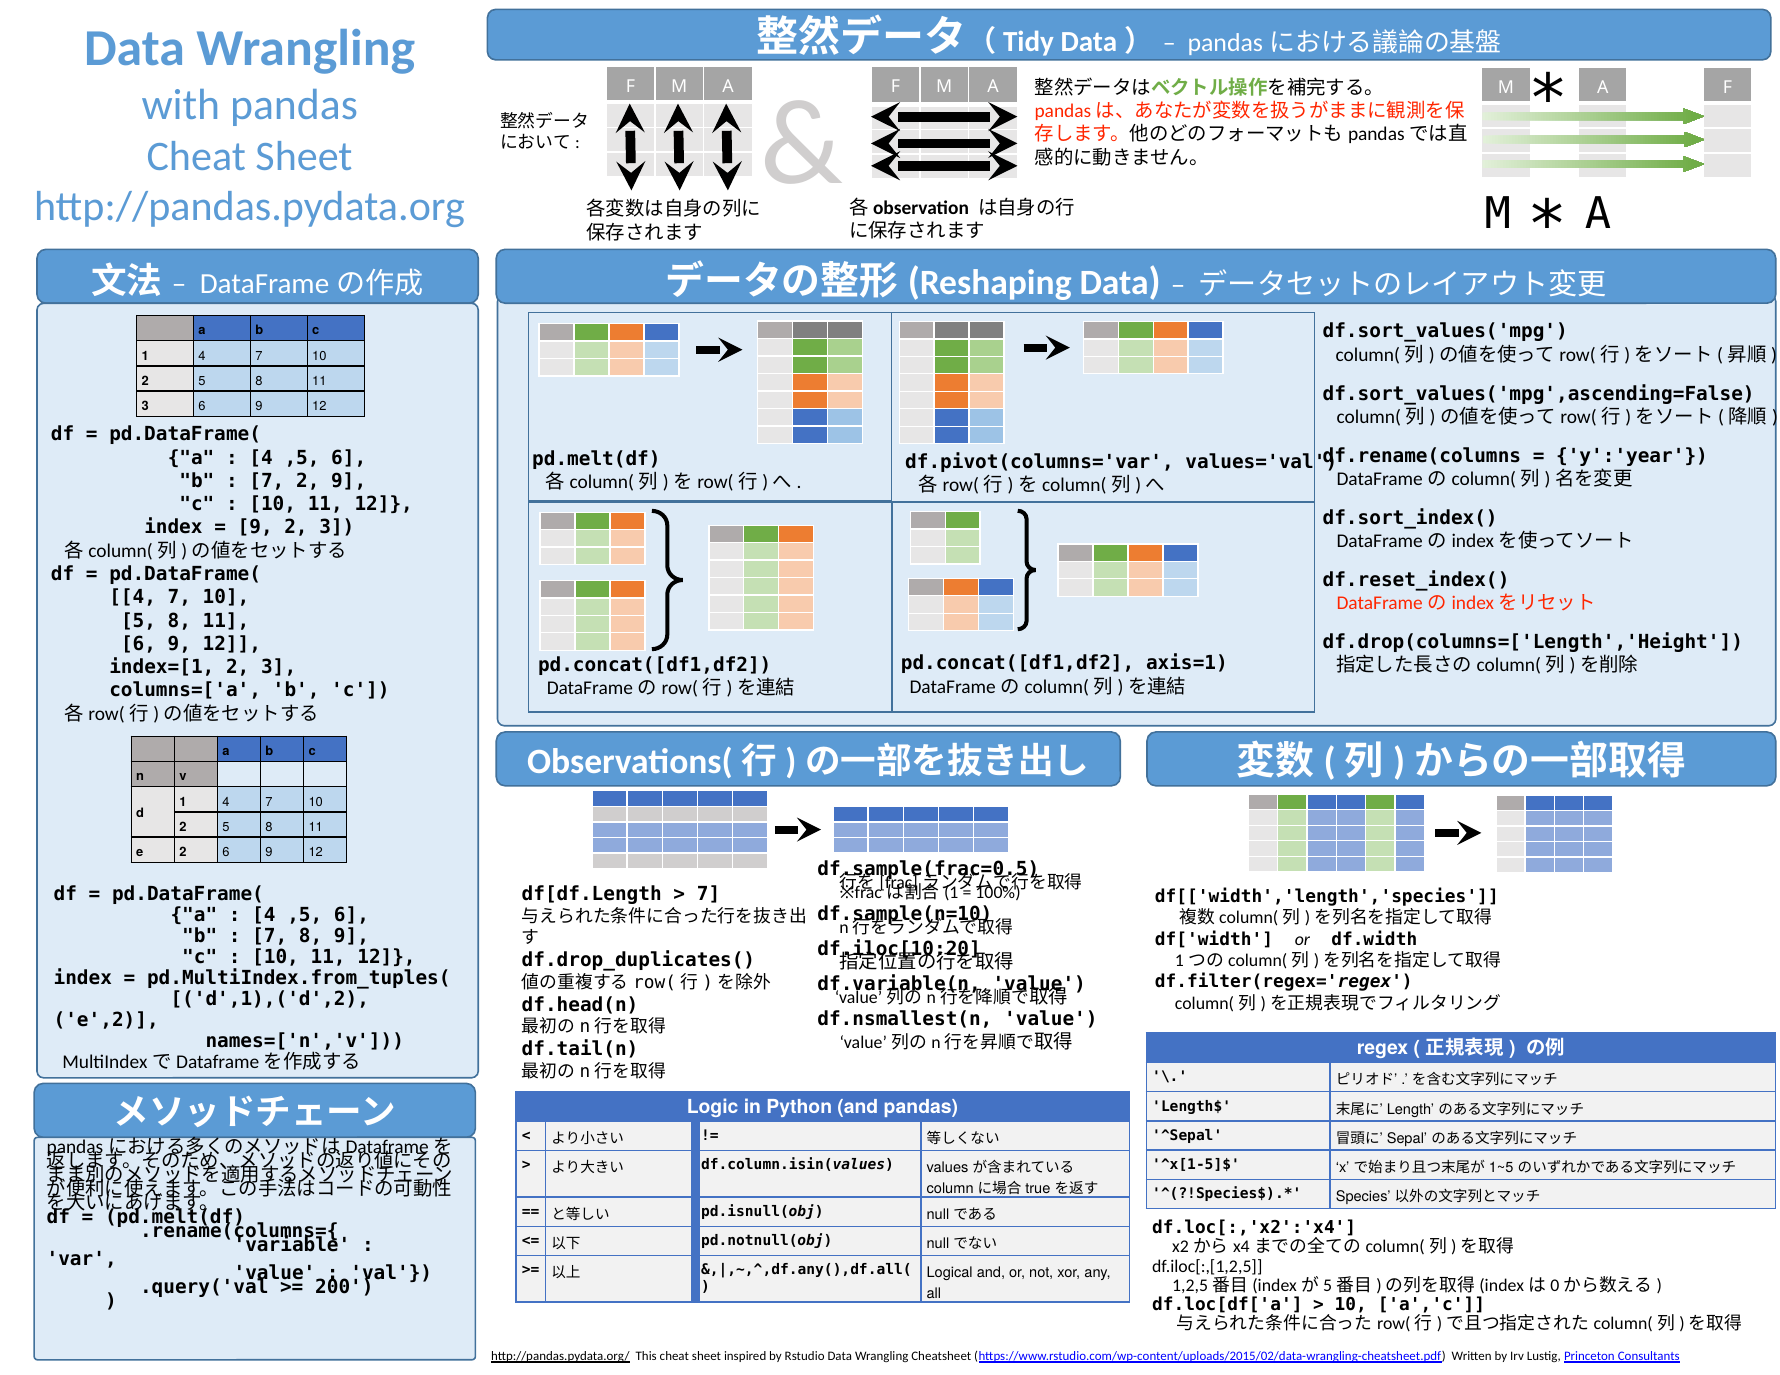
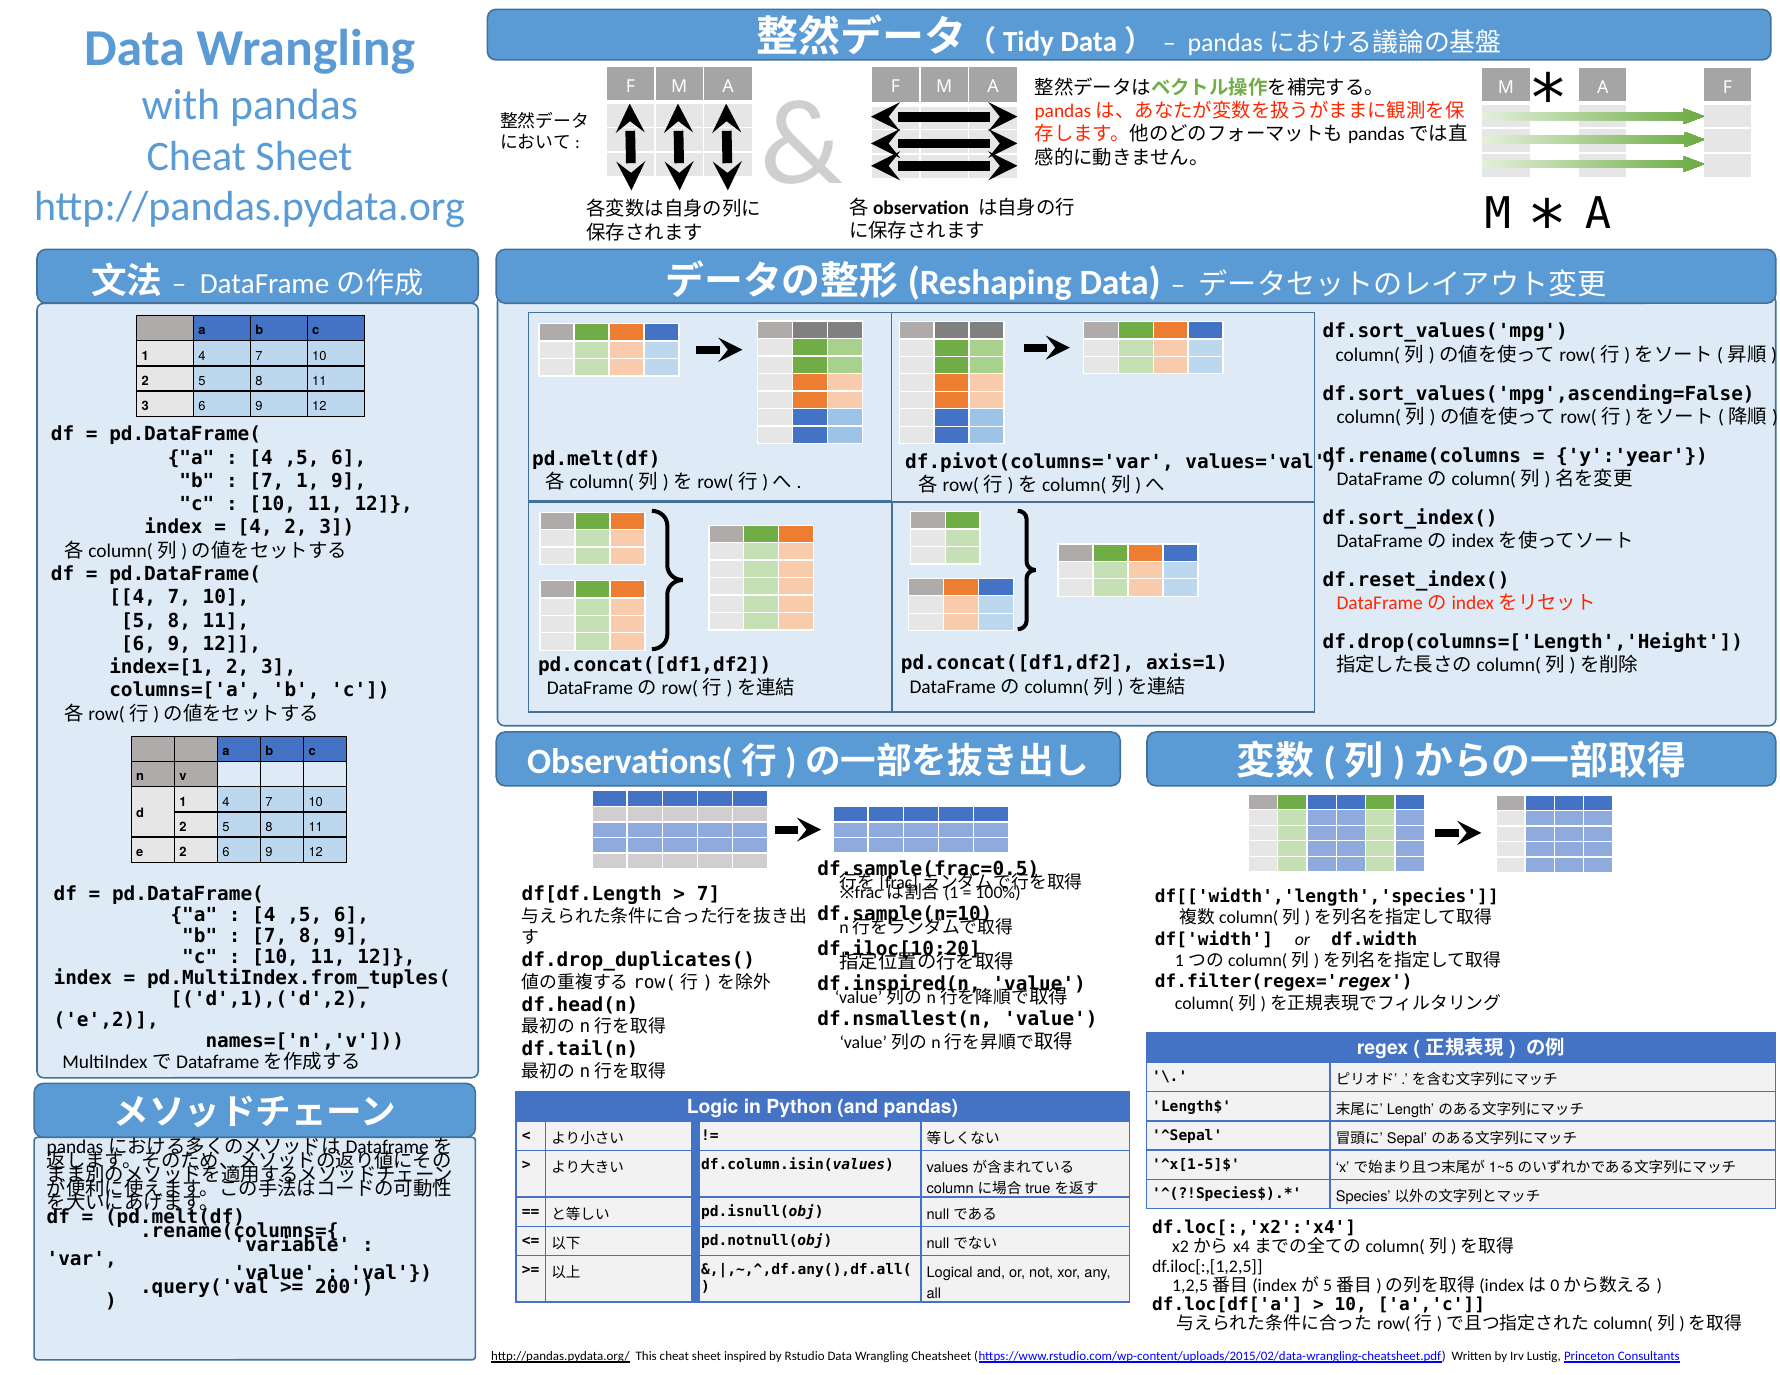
7 2: 2 -> 1
9 at (255, 528): 9 -> 4
df.variable(n: df.variable(n -> df.inspired(n
